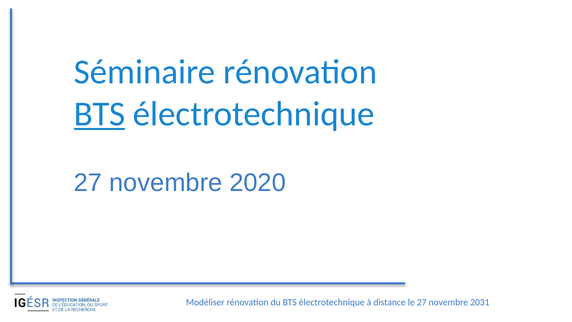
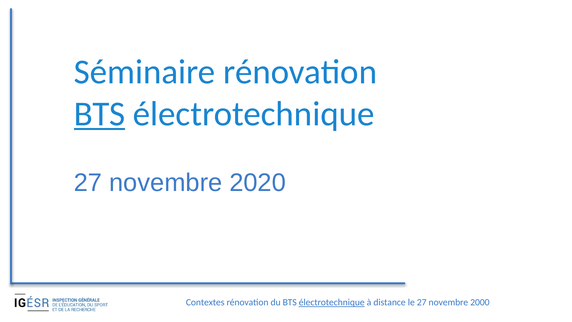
Modéliser: Modéliser -> Contextes
électrotechnique at (332, 302) underline: none -> present
2031: 2031 -> 2000
